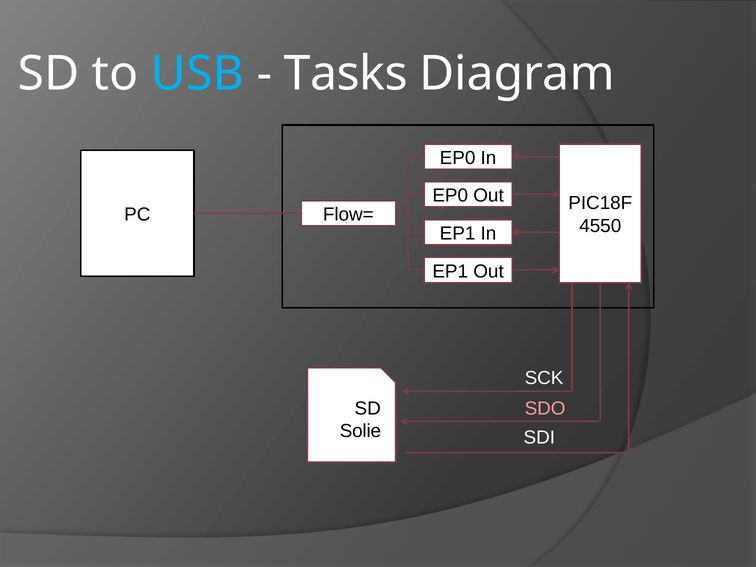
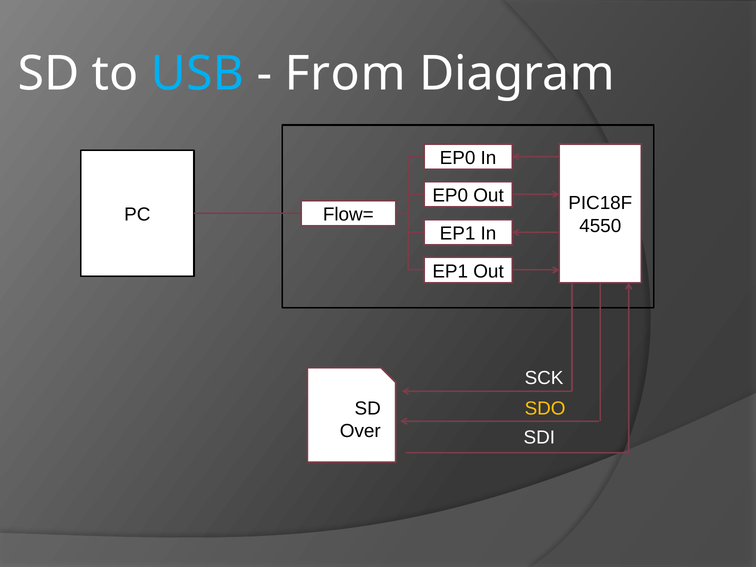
Tasks: Tasks -> From
SDO colour: pink -> yellow
Solie: Solie -> Over
